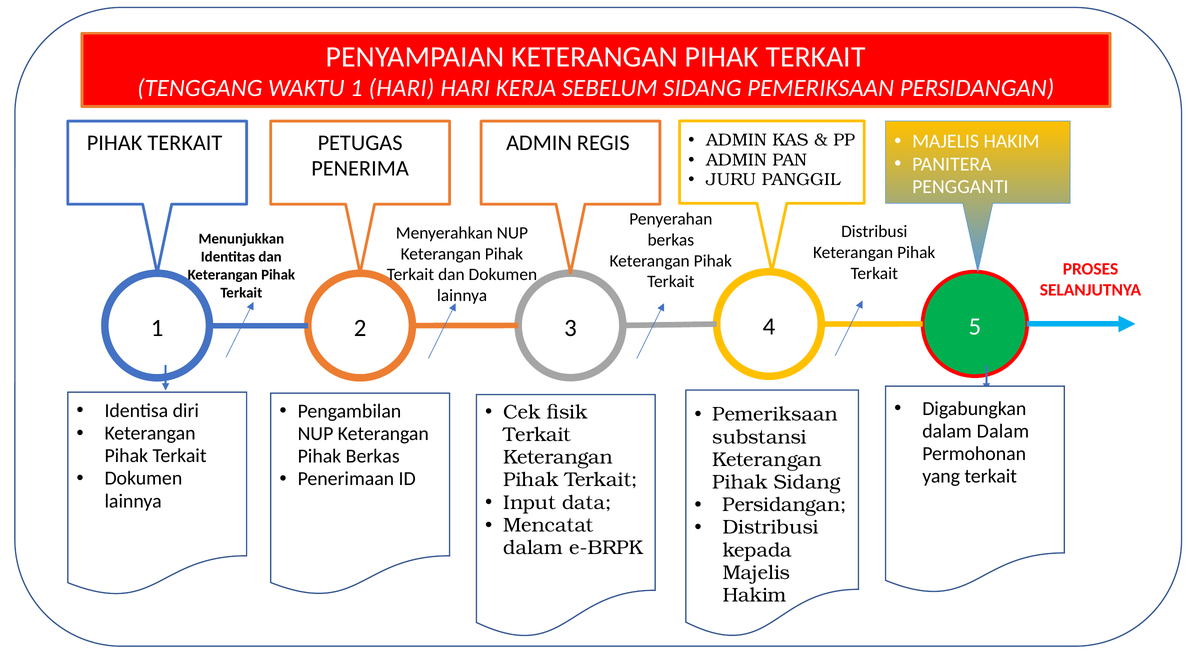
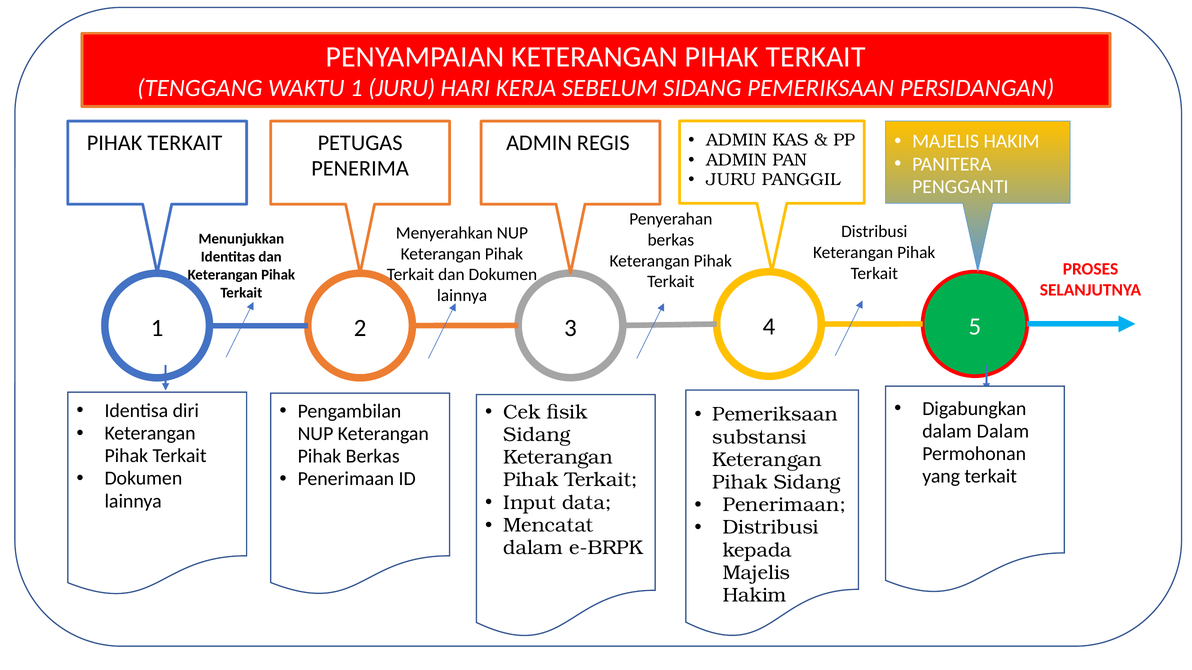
1 HARI: HARI -> JURU
Terkait at (537, 435): Terkait -> Sidang
Persidangan at (784, 505): Persidangan -> Penerimaan
